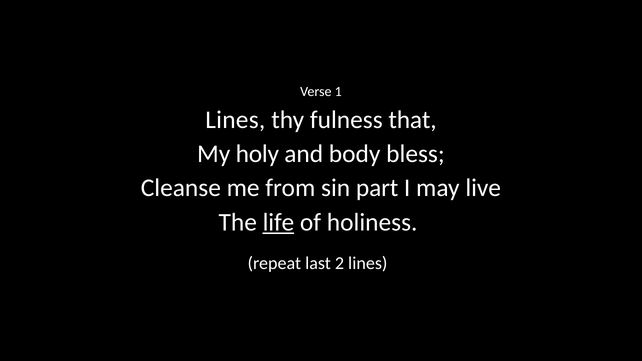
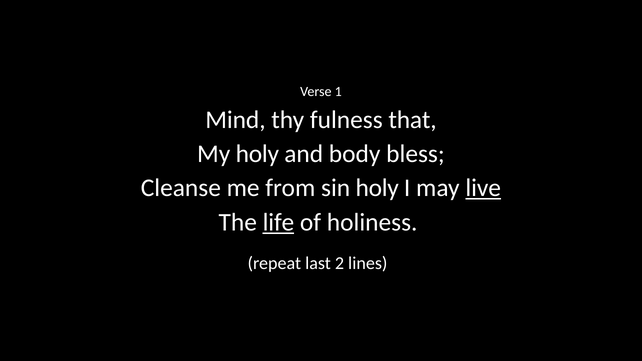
Lines at (235, 120): Lines -> Mind
sin part: part -> holy
live underline: none -> present
